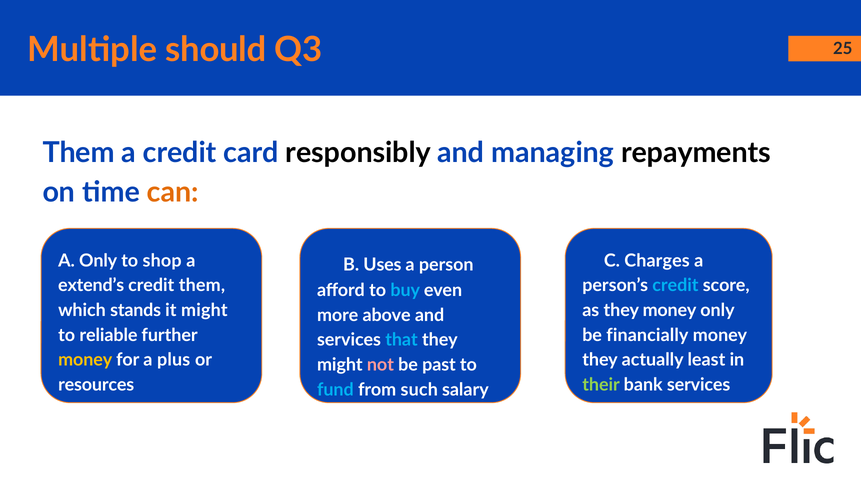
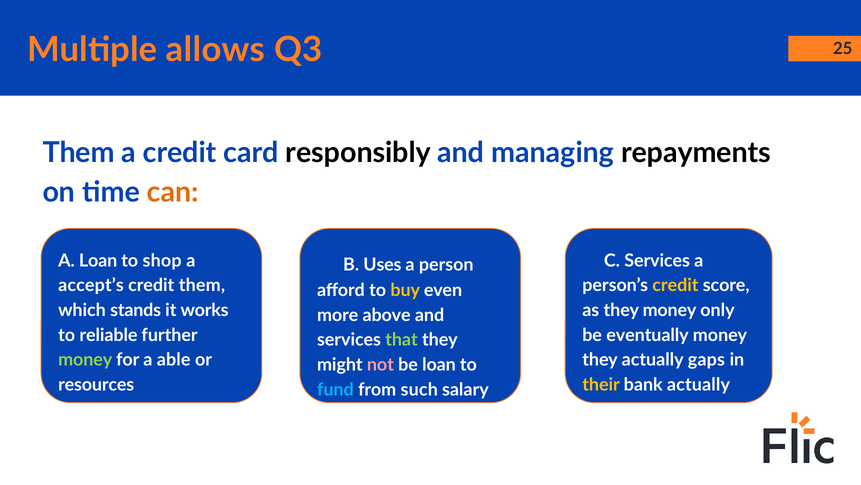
should: should -> allows
A Only: Only -> Loan
C Charges: Charges -> Services
extend’s: extend’s -> accept’s
credit at (675, 285) colour: light blue -> yellow
buy colour: light blue -> yellow
it might: might -> works
financially: financially -> eventually
that colour: light blue -> light green
money at (85, 359) colour: yellow -> light green
plus: plus -> able
least: least -> gaps
be past: past -> loan
their colour: light green -> yellow
bank services: services -> actually
